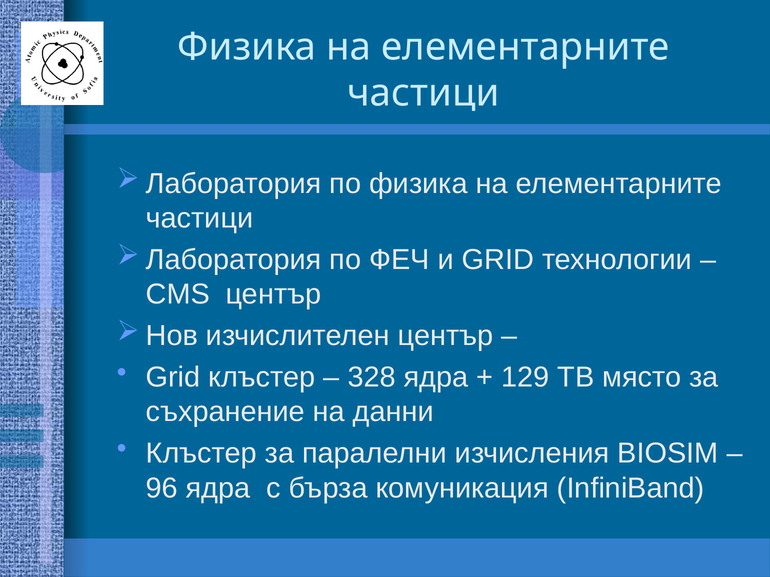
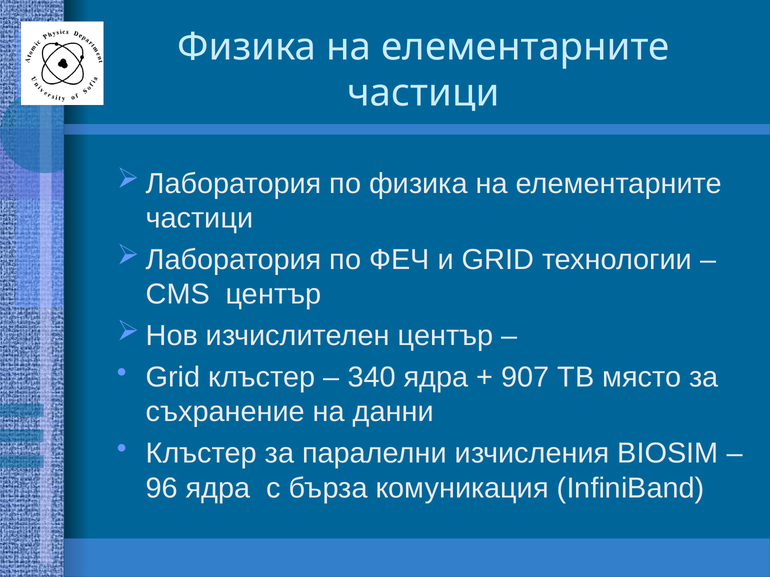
328: 328 -> 340
129: 129 -> 907
